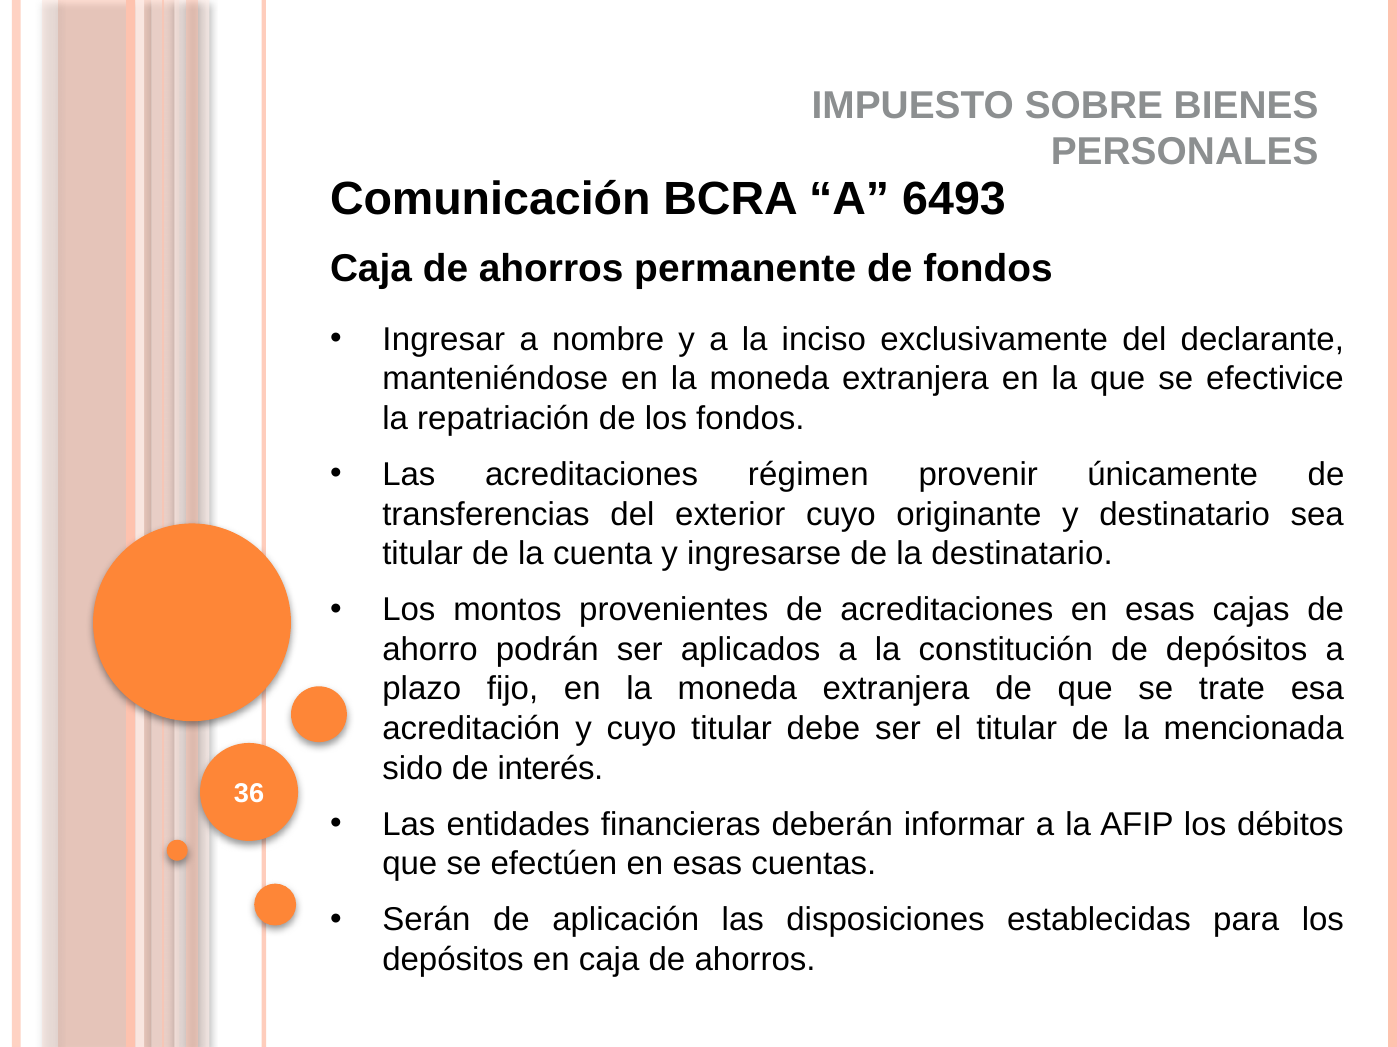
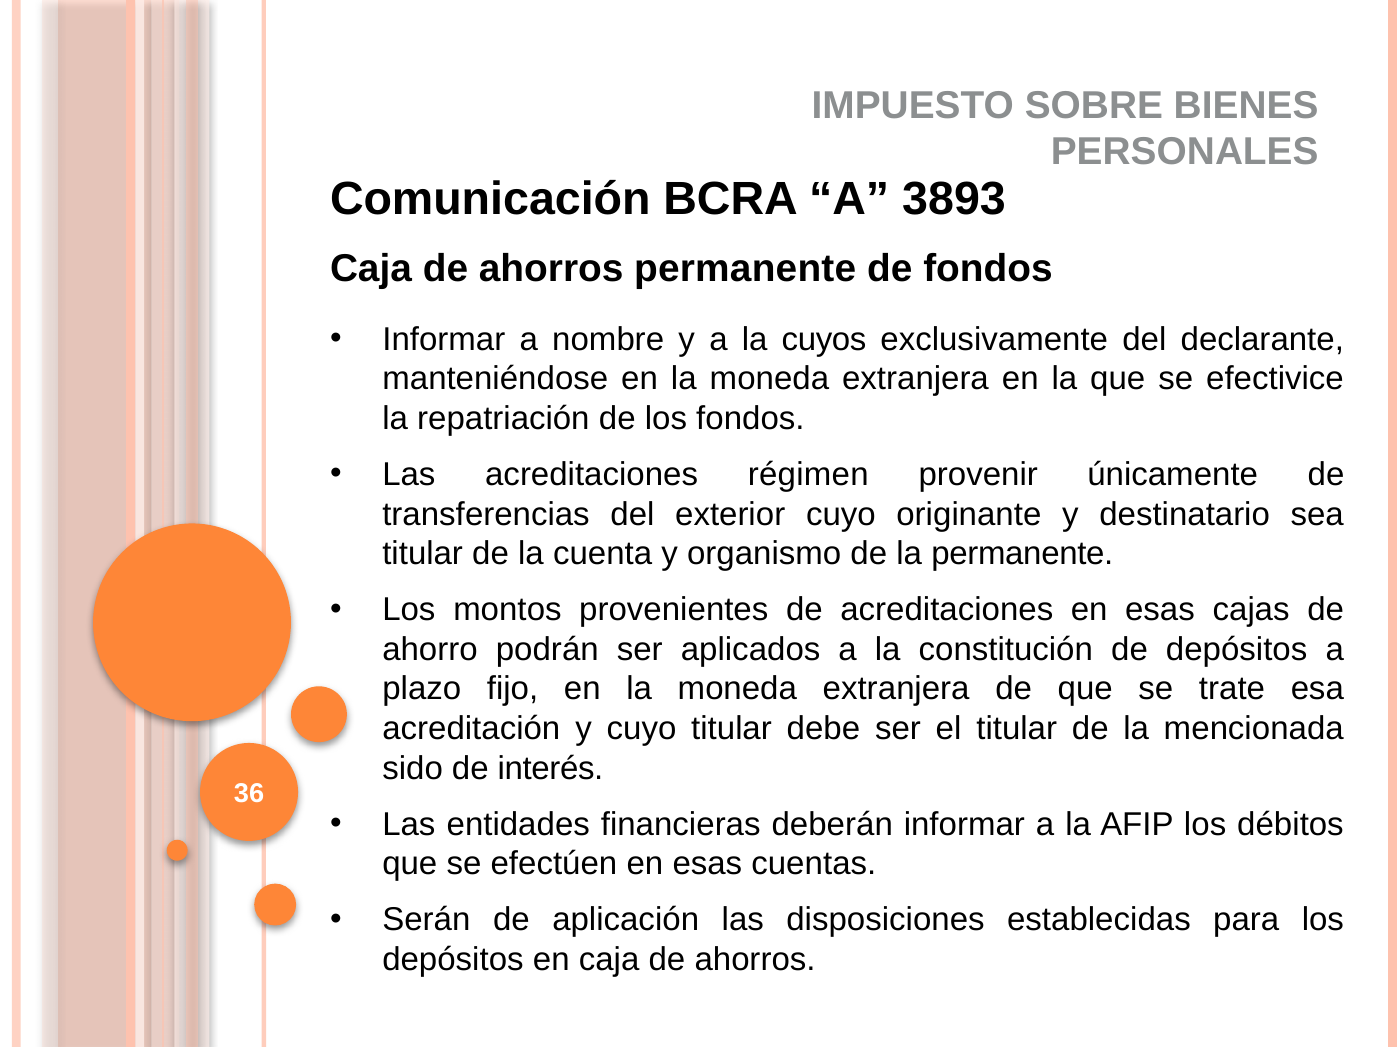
6493: 6493 -> 3893
Ingresar at (444, 340): Ingresar -> Informar
inciso: inciso -> cuyos
ingresarse: ingresarse -> organismo
la destinatario: destinatario -> permanente
